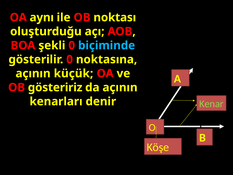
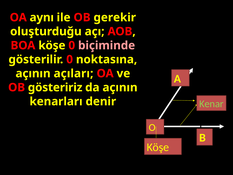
noktası: noktası -> gerekir
BOA şekli: şekli -> köşe
biçiminde colour: light blue -> pink
küçük: küçük -> açıları
